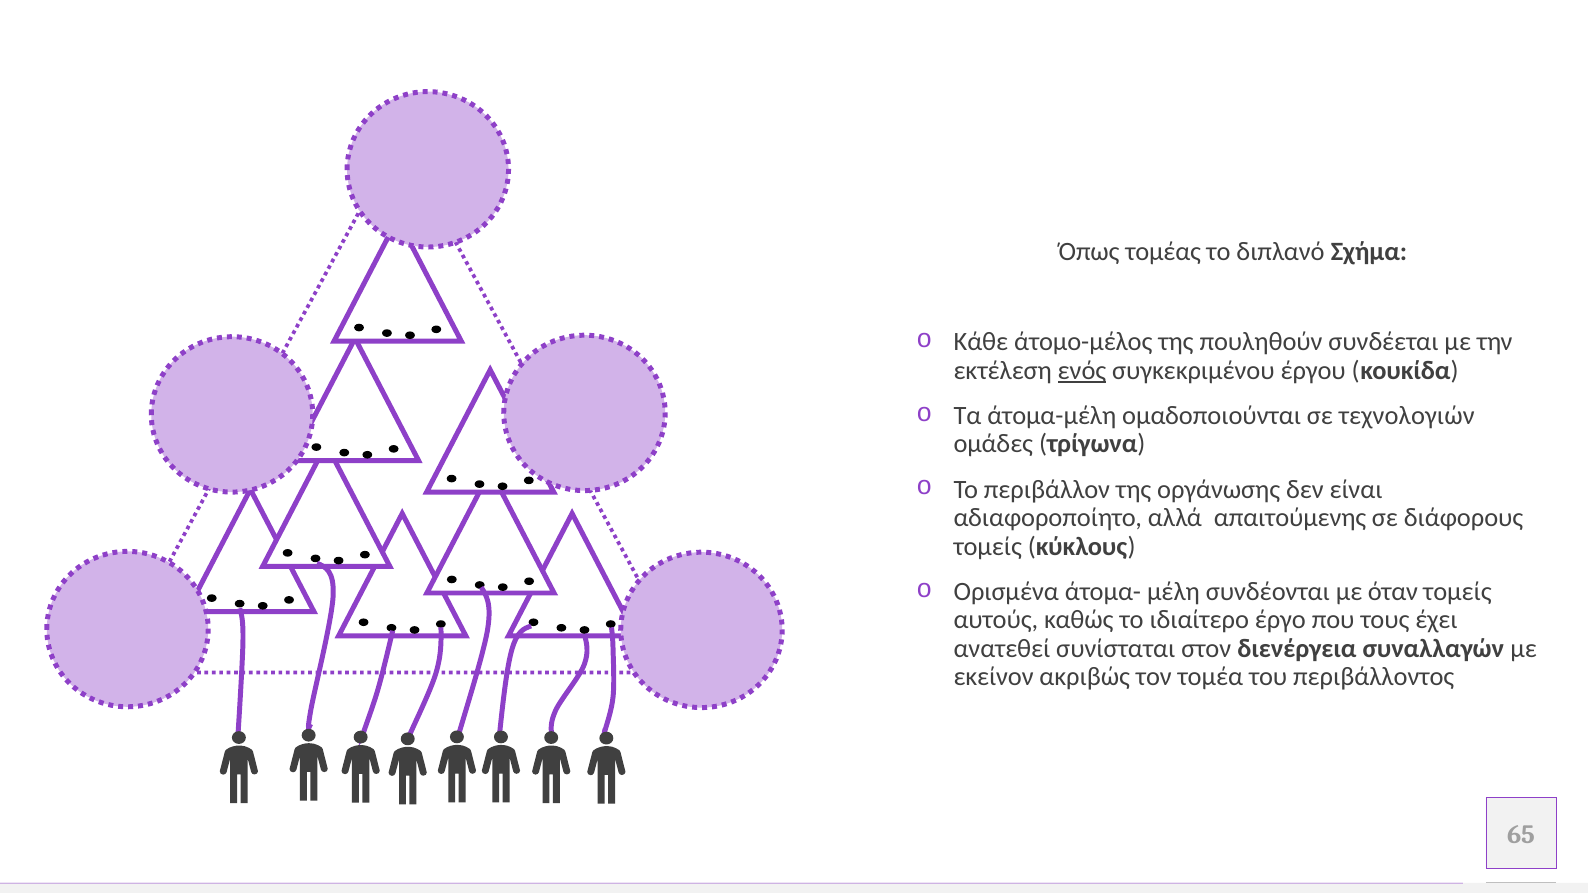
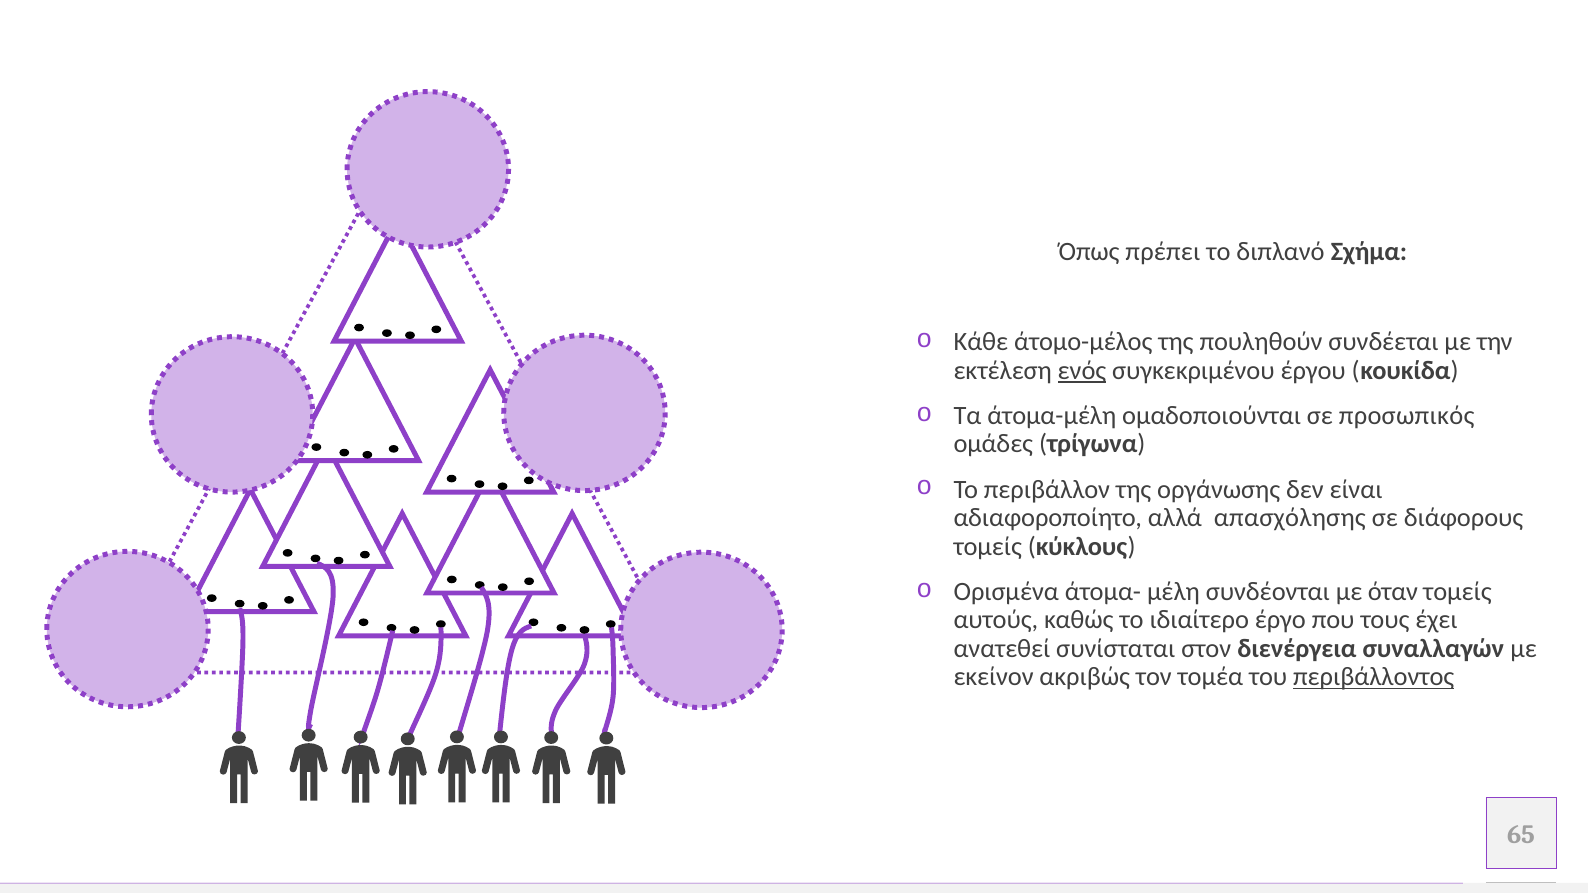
τομέας: τομέας -> πρέπει
τεχνολογιών: τεχνολογιών -> προσωπικός
απαιτούμενης: απαιτούμενης -> απασχόλησης
περιβάλλοντος underline: none -> present
